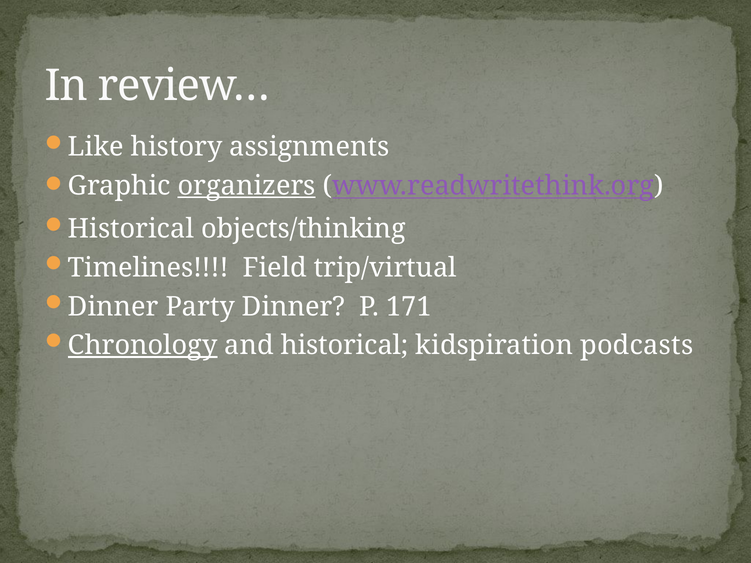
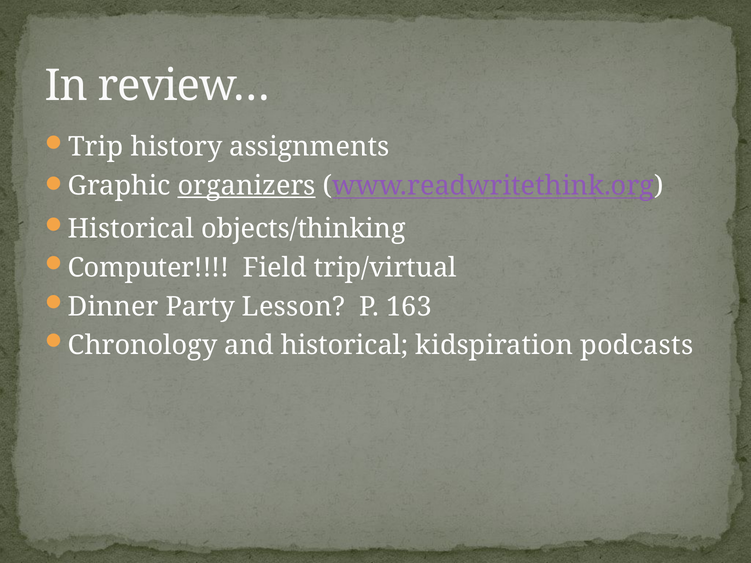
Like: Like -> Trip
Timelines: Timelines -> Computer
Party Dinner: Dinner -> Lesson
171: 171 -> 163
Chronology underline: present -> none
